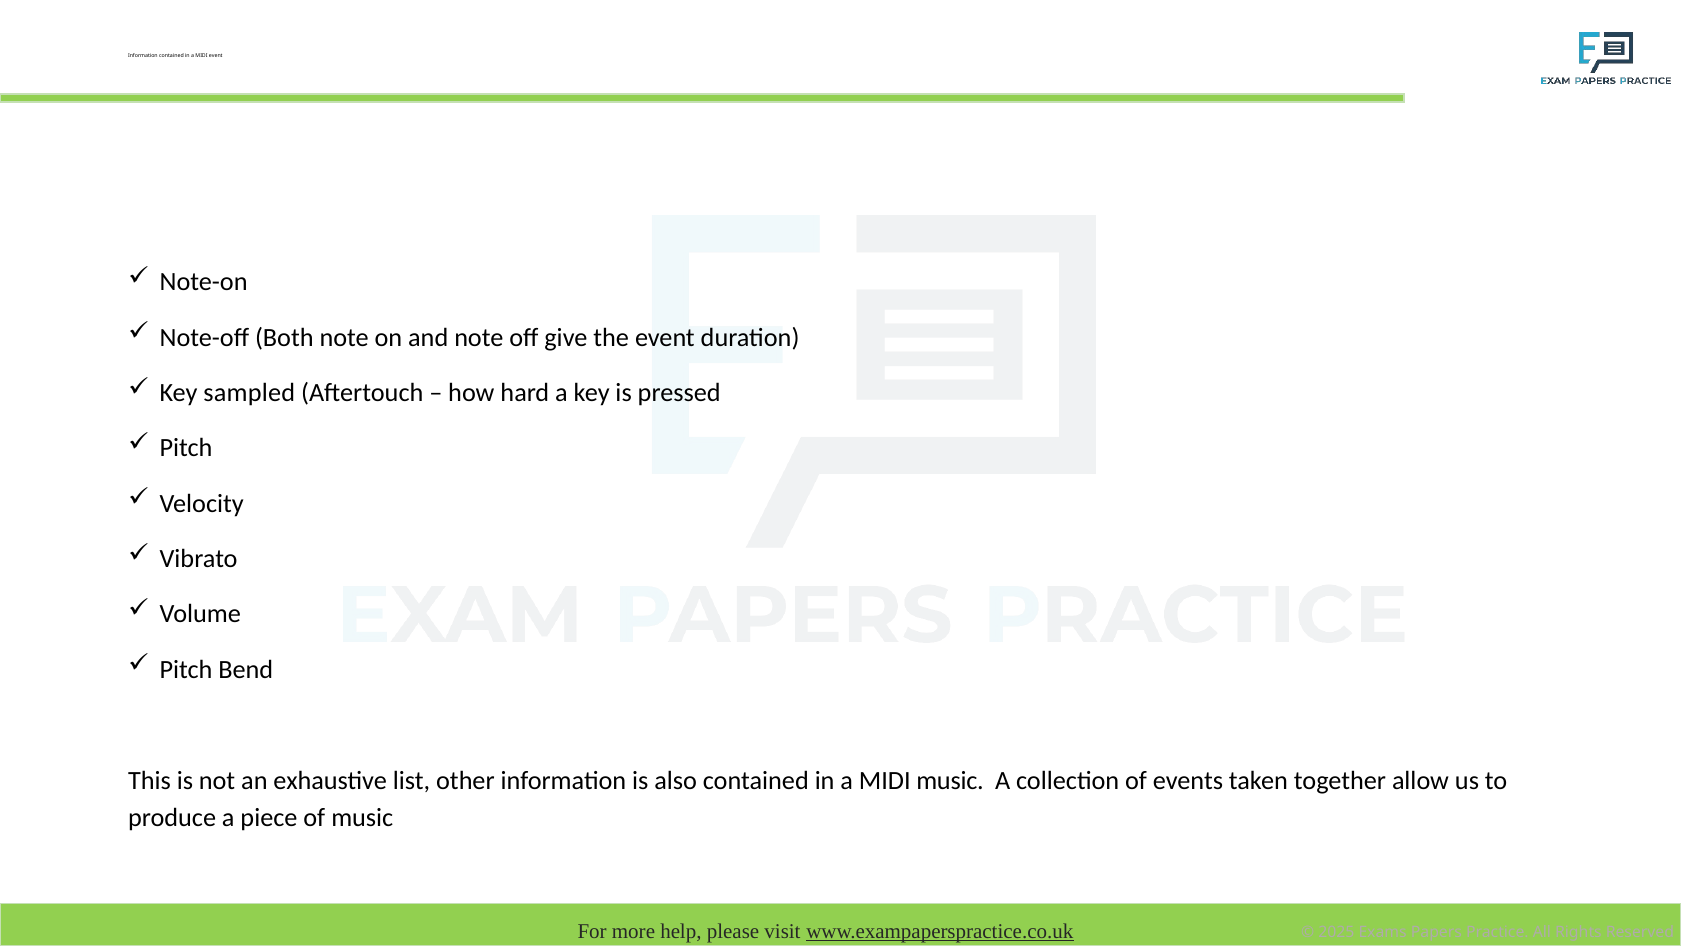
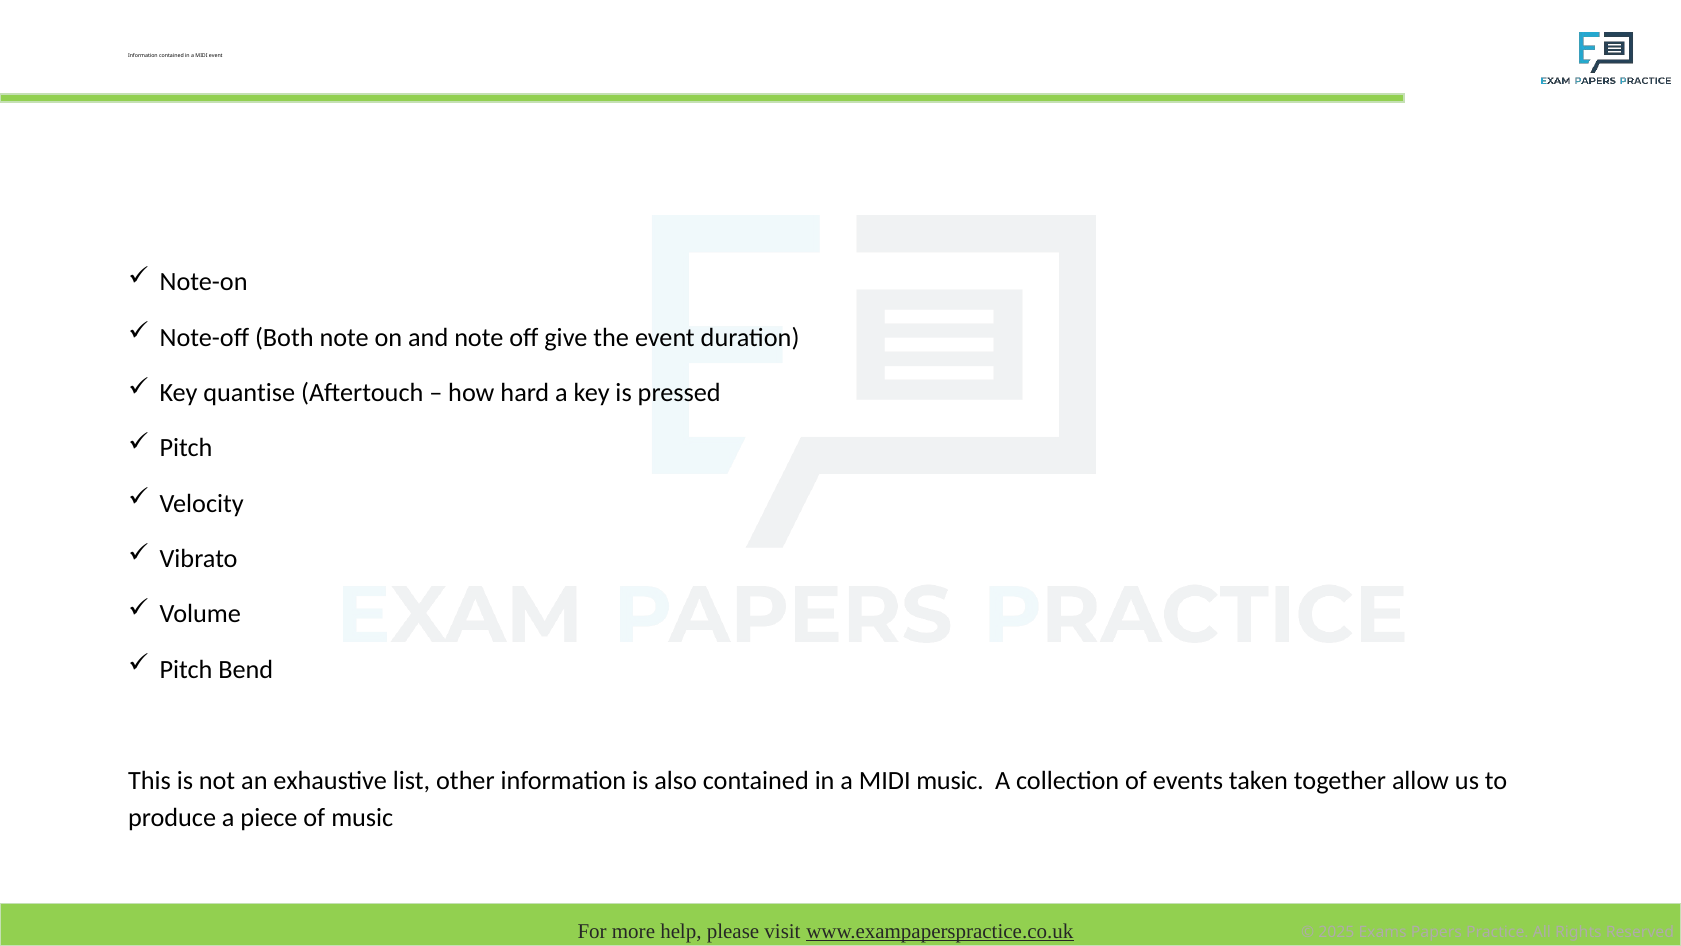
sampled: sampled -> quantise
